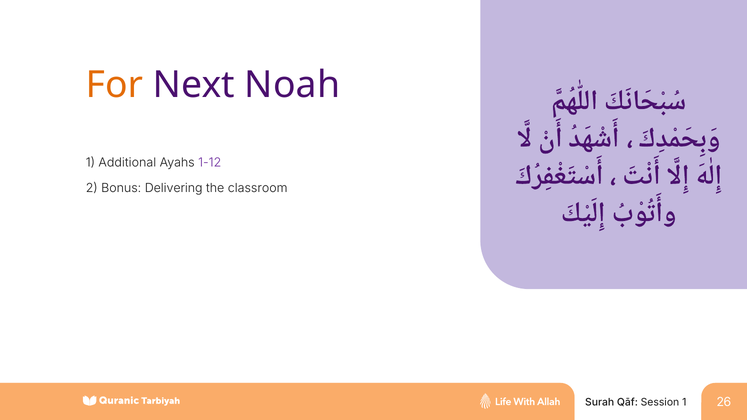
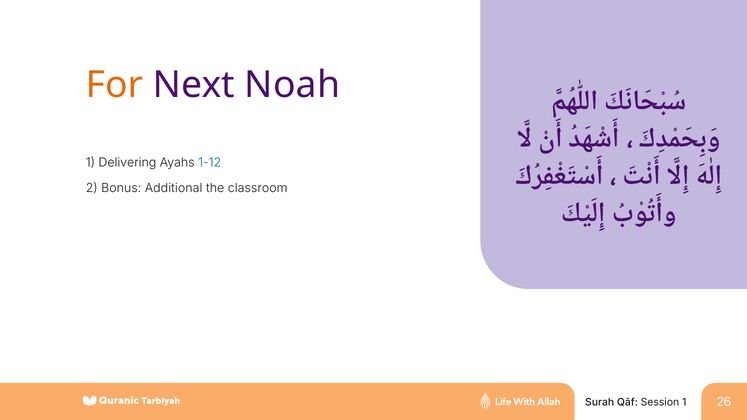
Additional: Additional -> Delivering
1-12 colour: purple -> blue
Delivering: Delivering -> Additional
